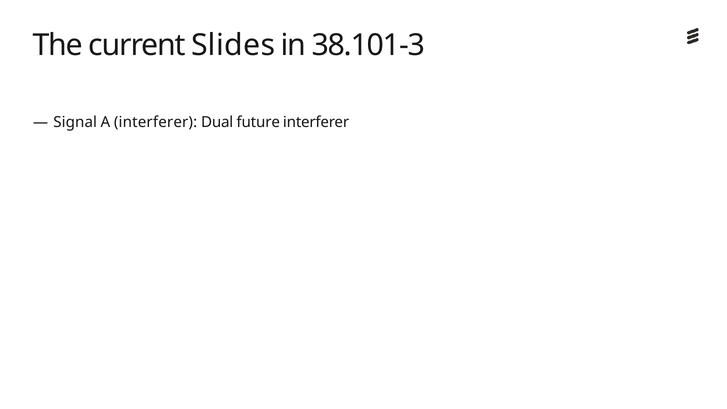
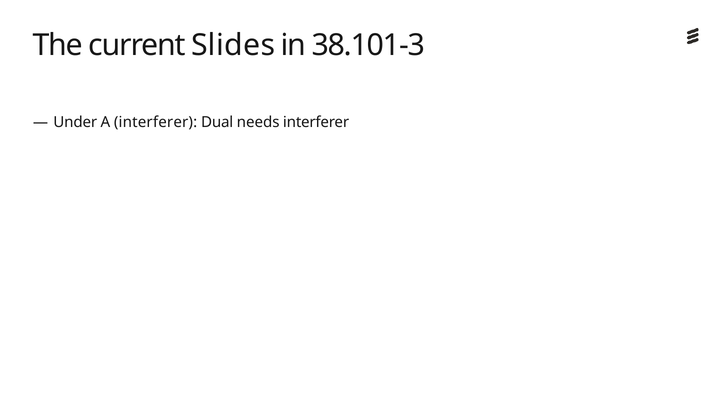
Signal: Signal -> Under
future: future -> needs
